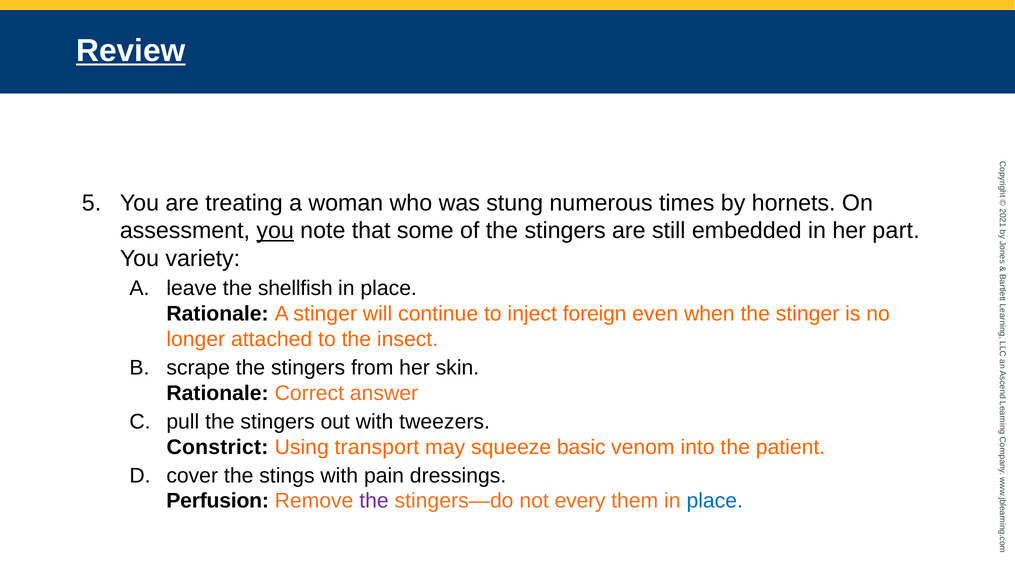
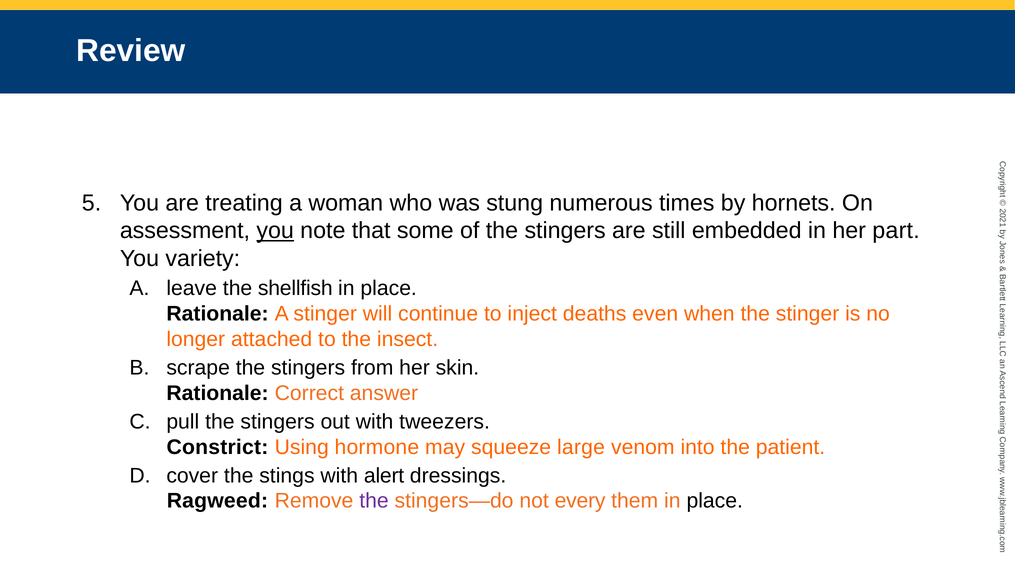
Review underline: present -> none
foreign: foreign -> deaths
transport: transport -> hormone
basic: basic -> large
pain: pain -> alert
Perfusion: Perfusion -> Ragweed
place at (715, 501) colour: blue -> black
